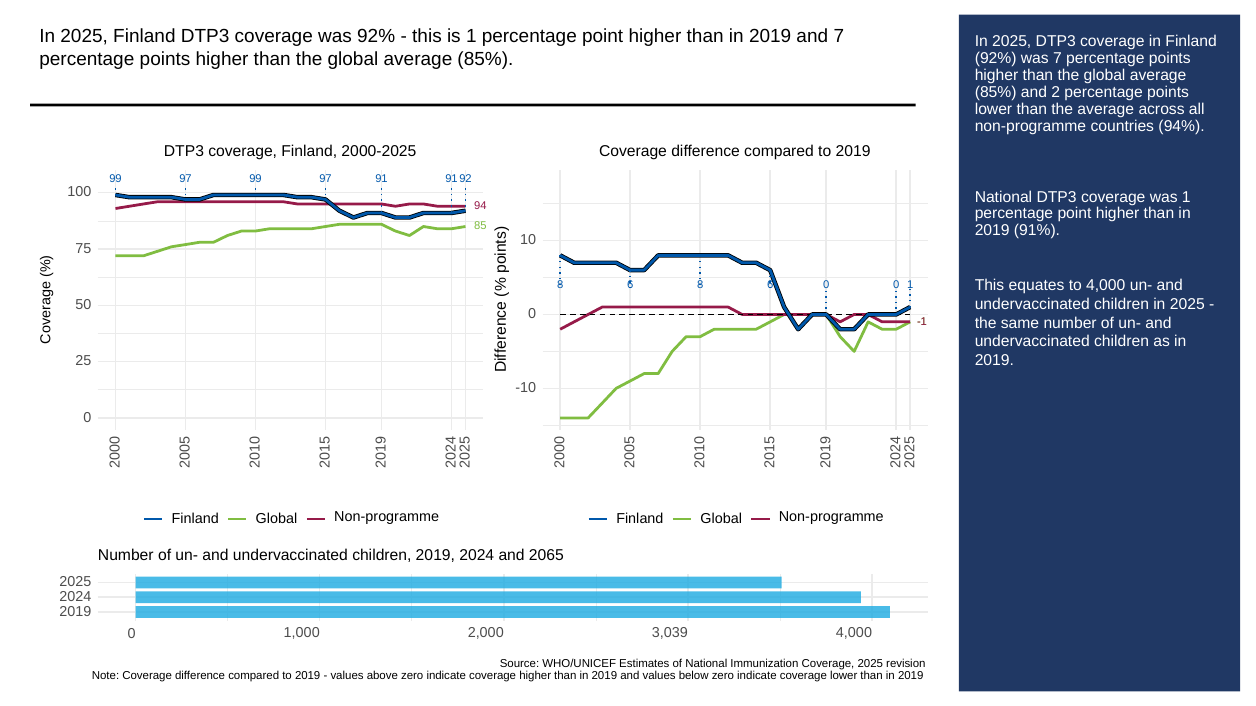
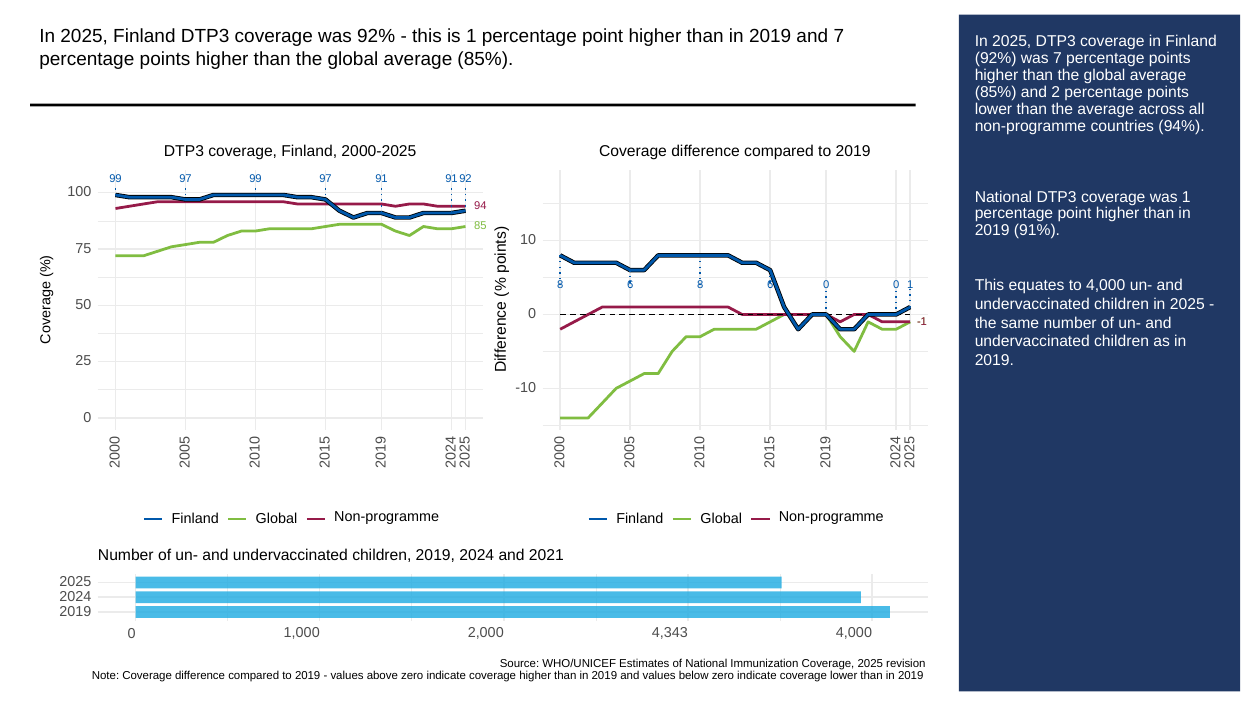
2065: 2065 -> 2021
3,039: 3,039 -> 4,343
